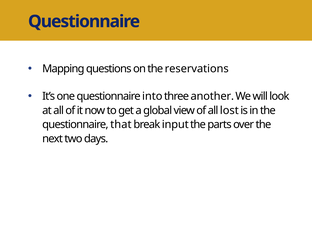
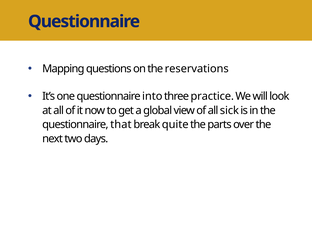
another: another -> practice
lost: lost -> sick
input: input -> quite
